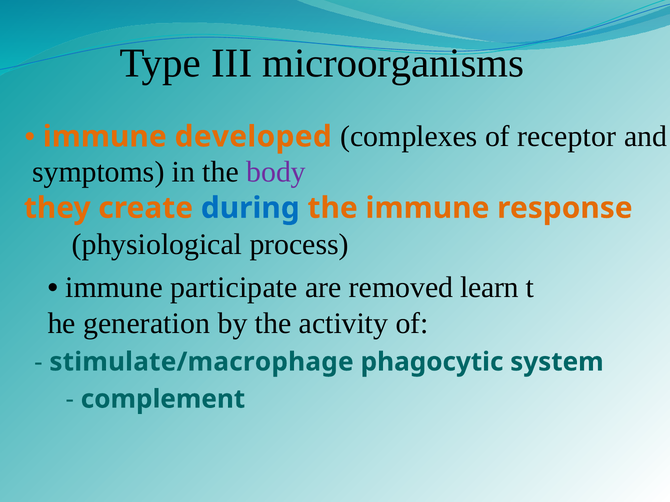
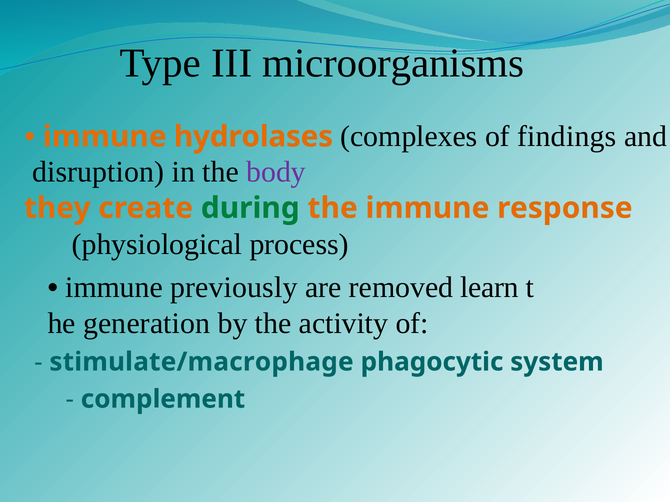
developed: developed -> hydrolases
receptor: receptor -> findings
symptoms: symptoms -> disruption
during colour: blue -> green
participate: participate -> previously
